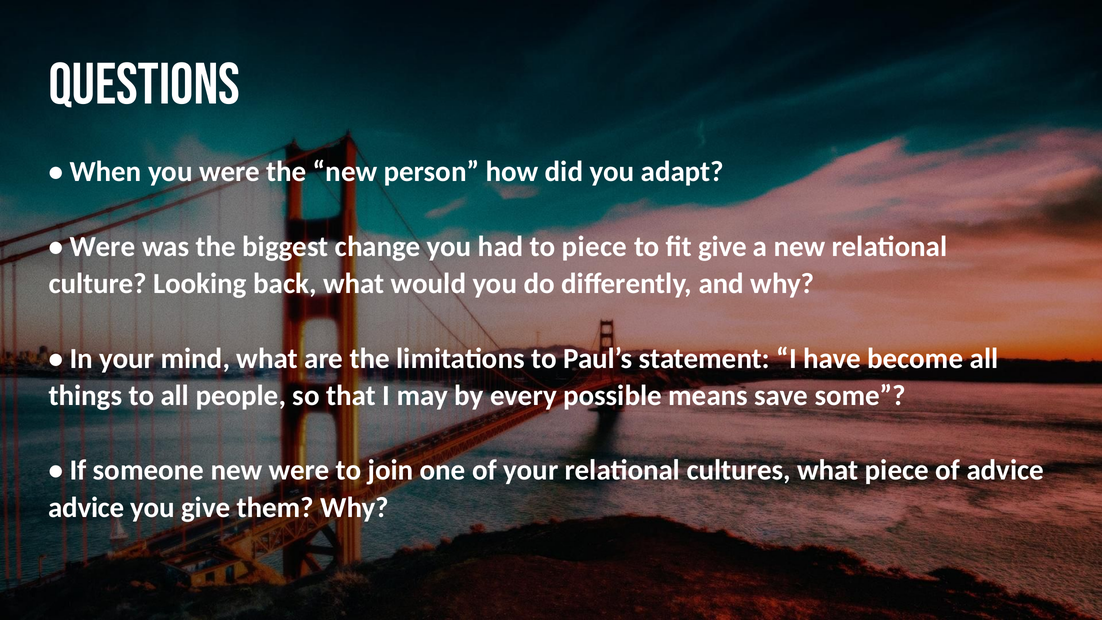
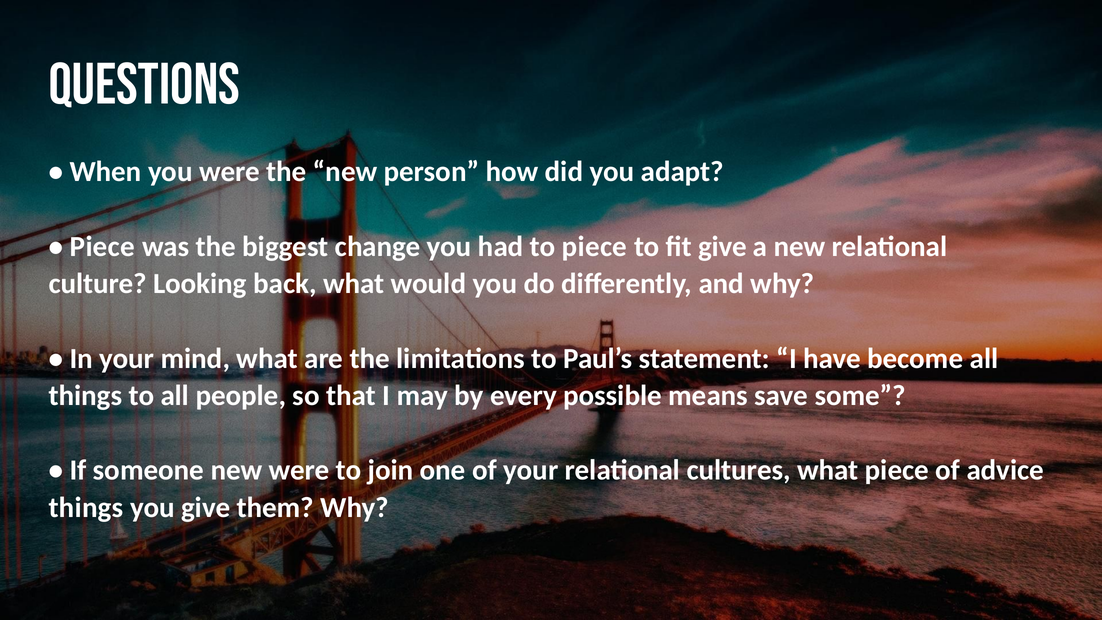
Were at (102, 246): Were -> Piece
advice at (86, 508): advice -> things
